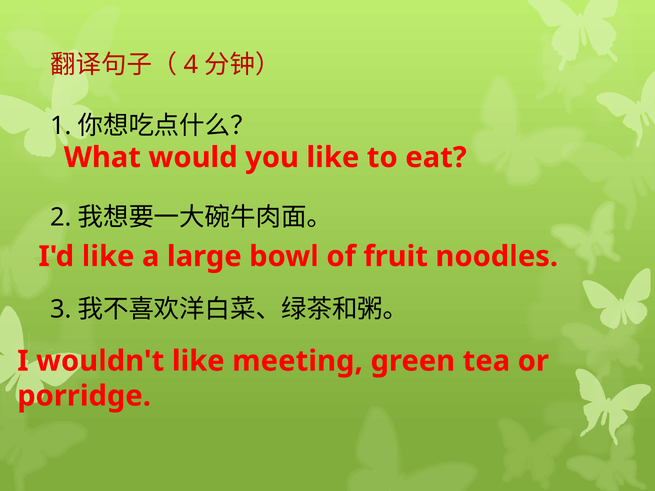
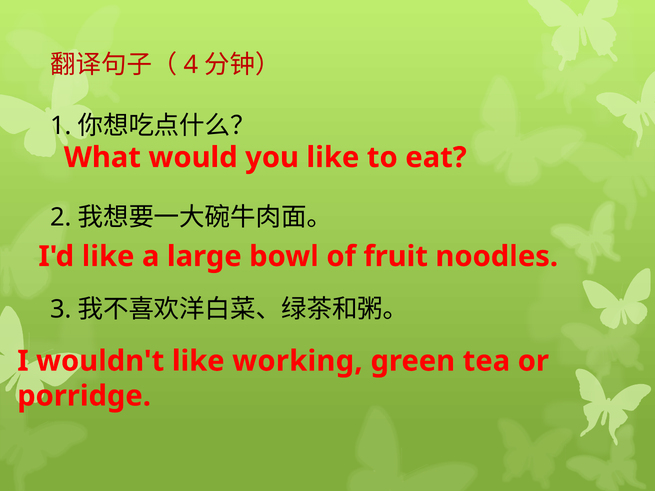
meeting: meeting -> working
